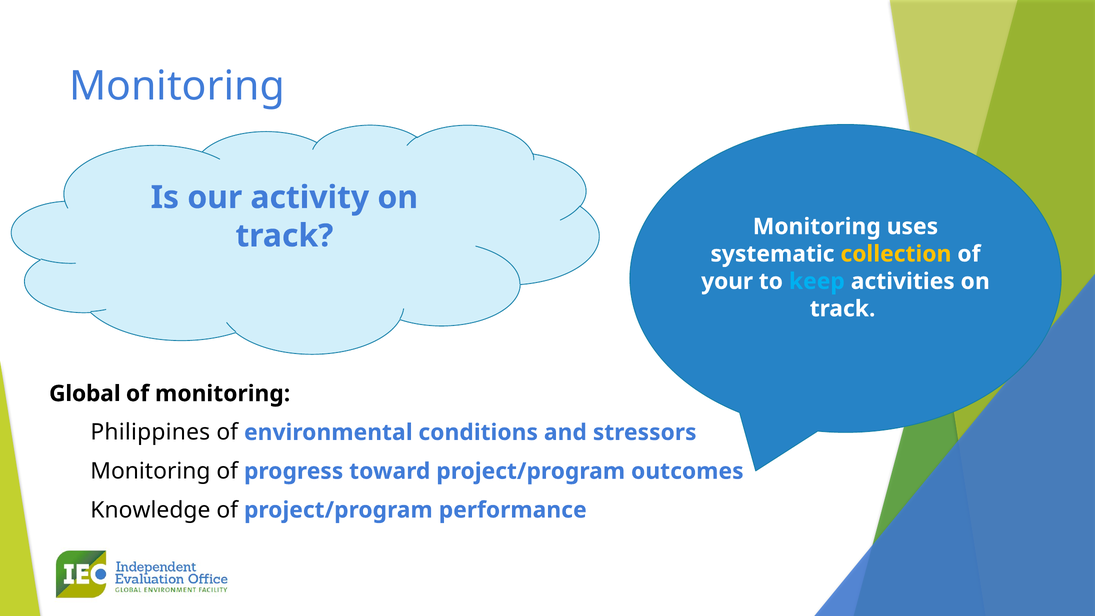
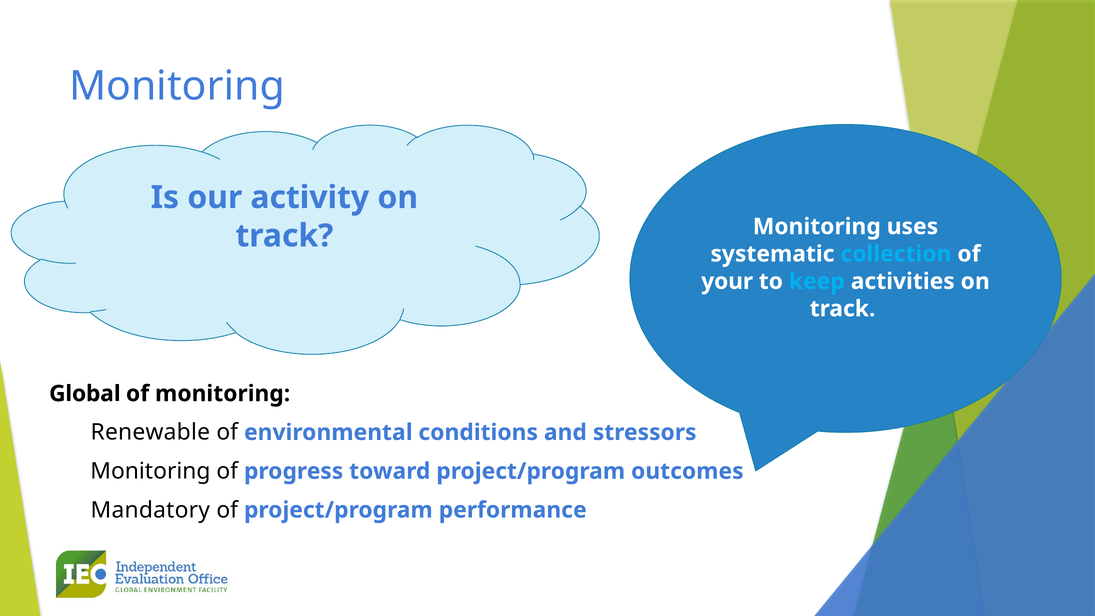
collection colour: yellow -> light blue
Philippines: Philippines -> Renewable
Knowledge: Knowledge -> Mandatory
